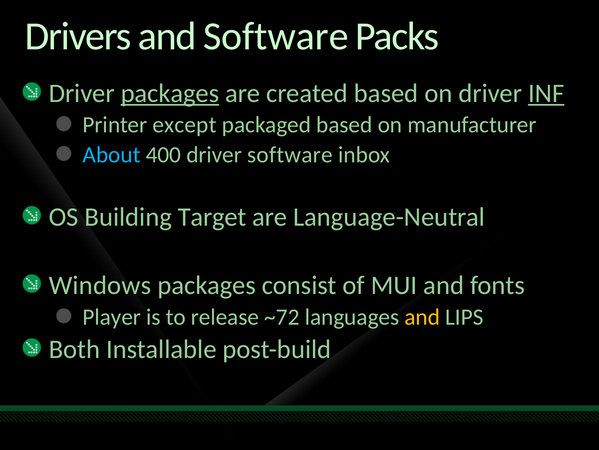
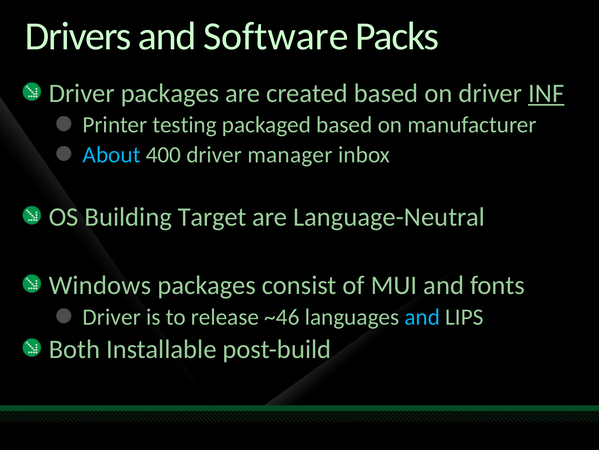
packages at (170, 93) underline: present -> none
except: except -> testing
driver software: software -> manager
Player at (112, 317): Player -> Driver
~72: ~72 -> ~46
and at (422, 317) colour: yellow -> light blue
